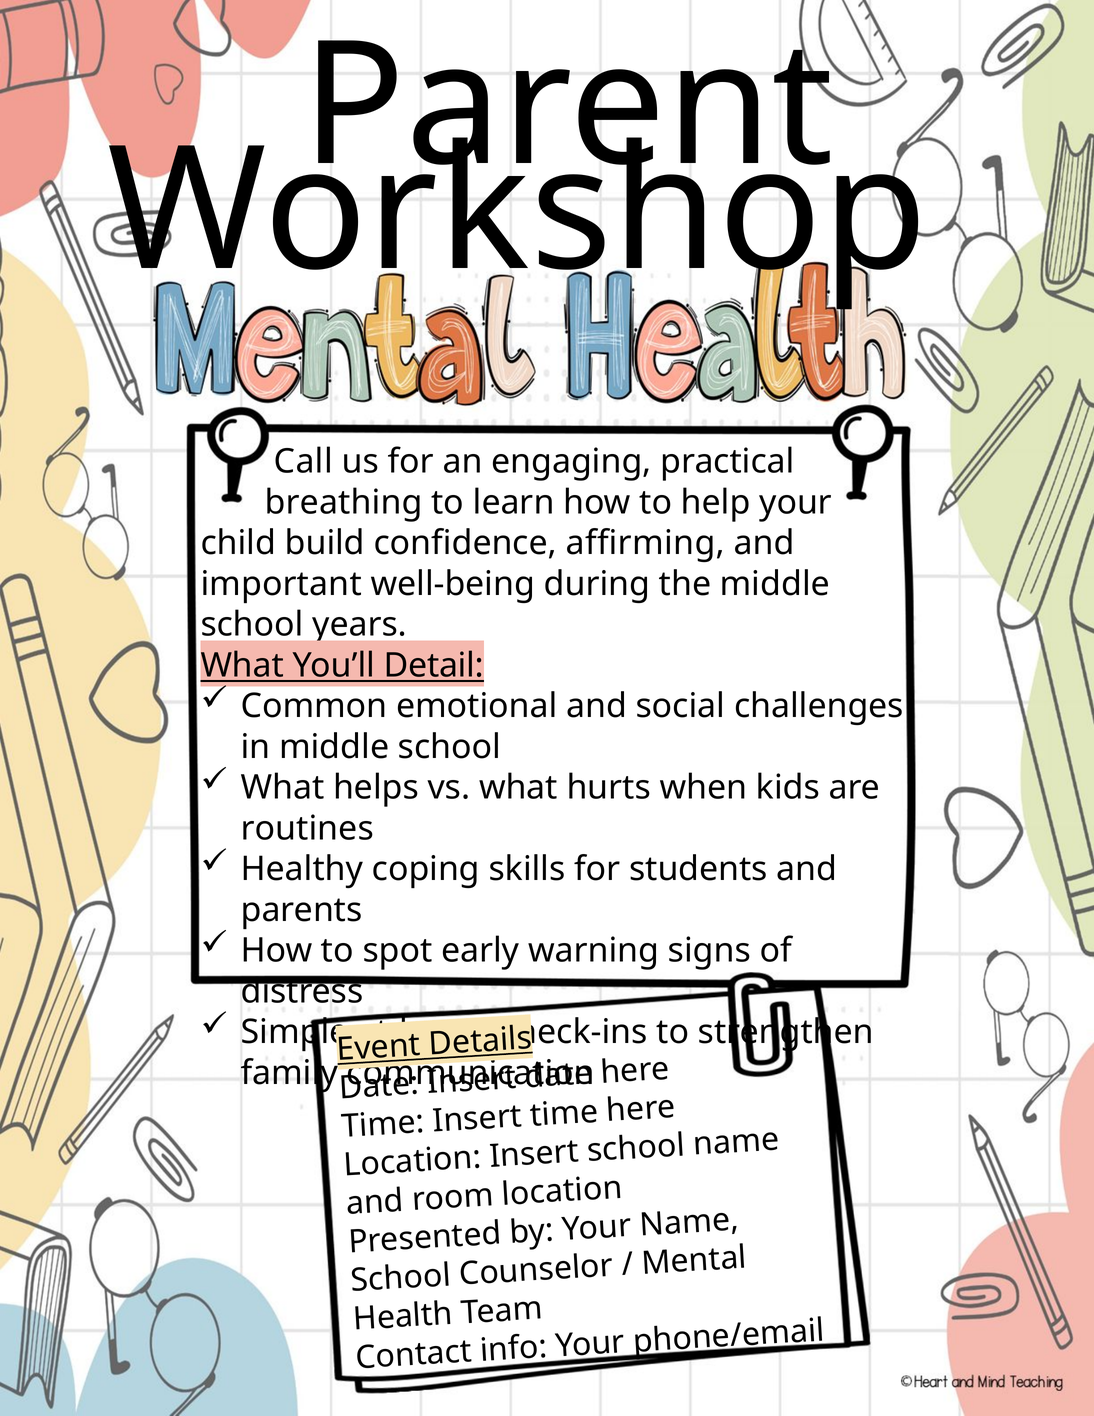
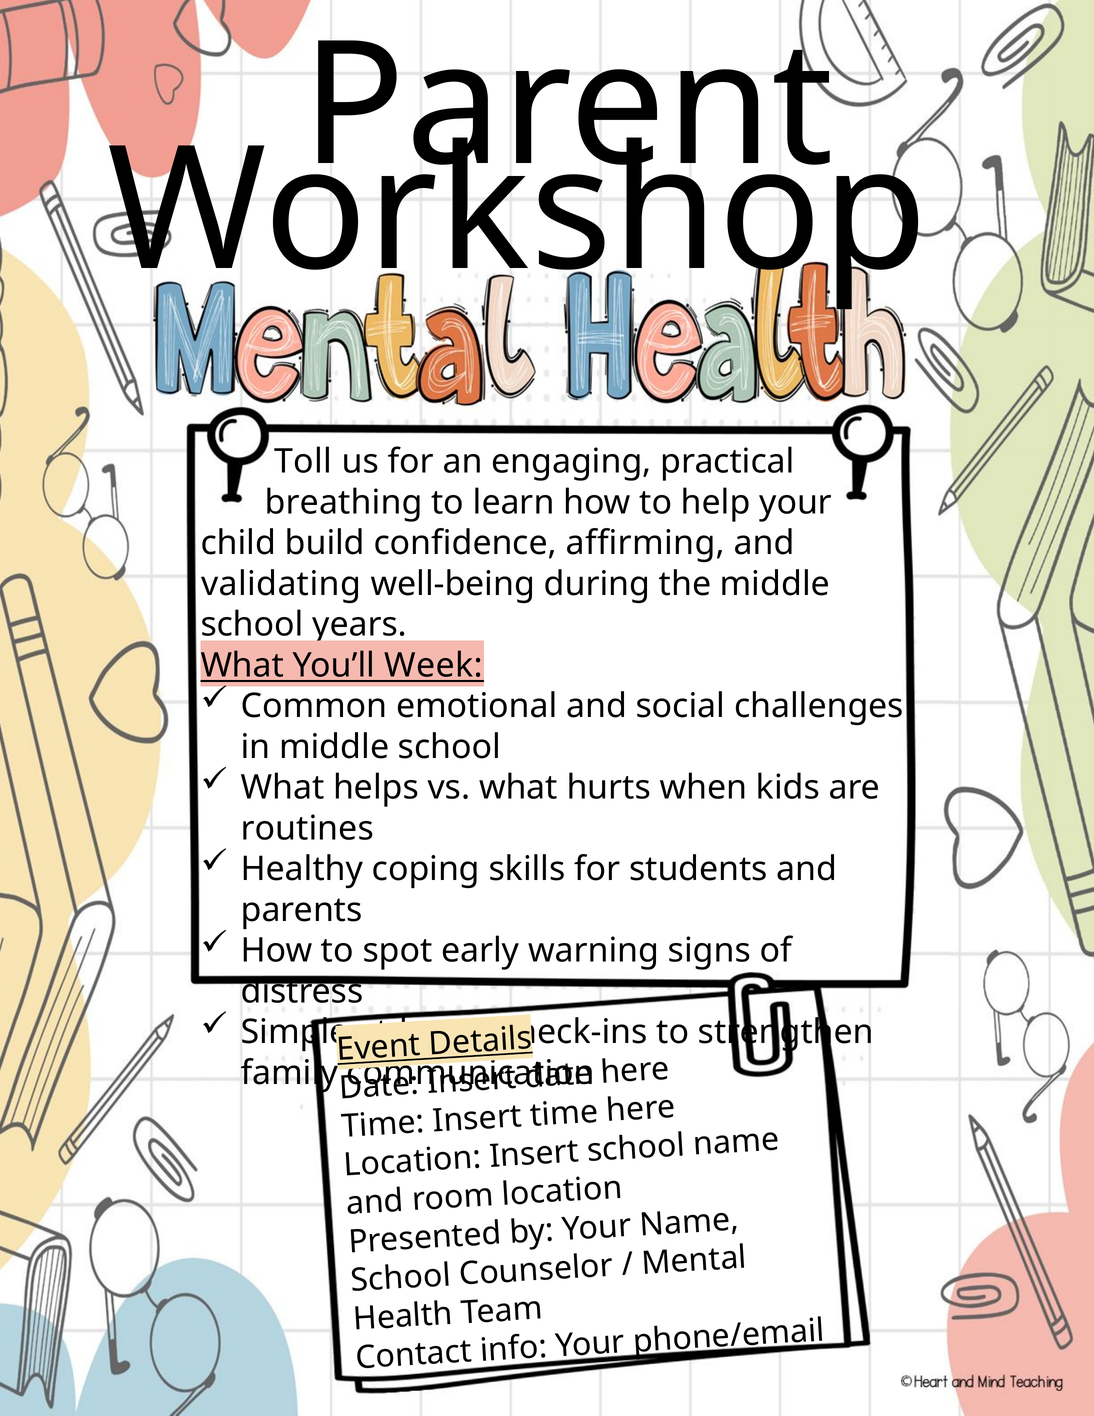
Call: Call -> Toll
important: important -> validating
Detail: Detail -> Week
